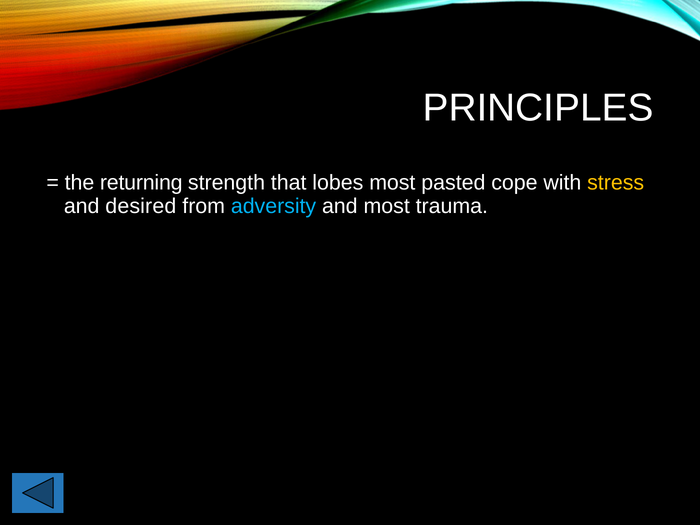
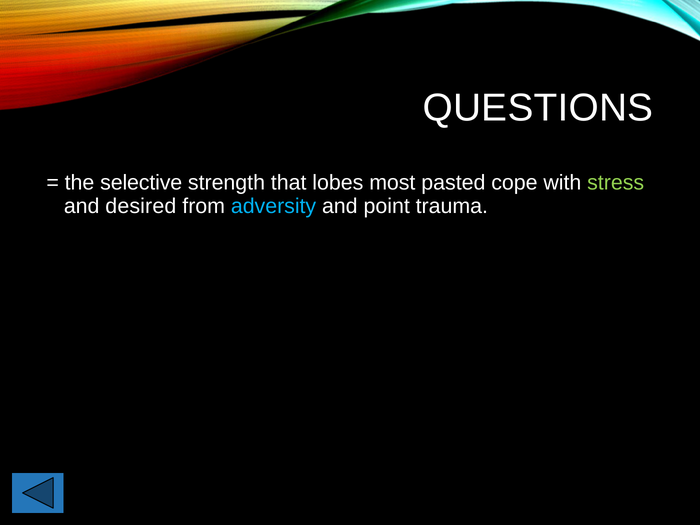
PRINCIPLES: PRINCIPLES -> QUESTIONS
returning: returning -> selective
stress colour: yellow -> light green
and most: most -> point
